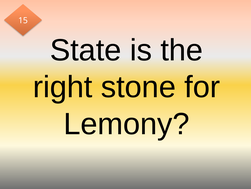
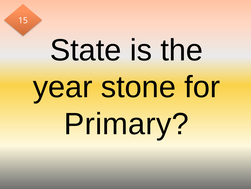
right: right -> year
Lemony: Lemony -> Primary
